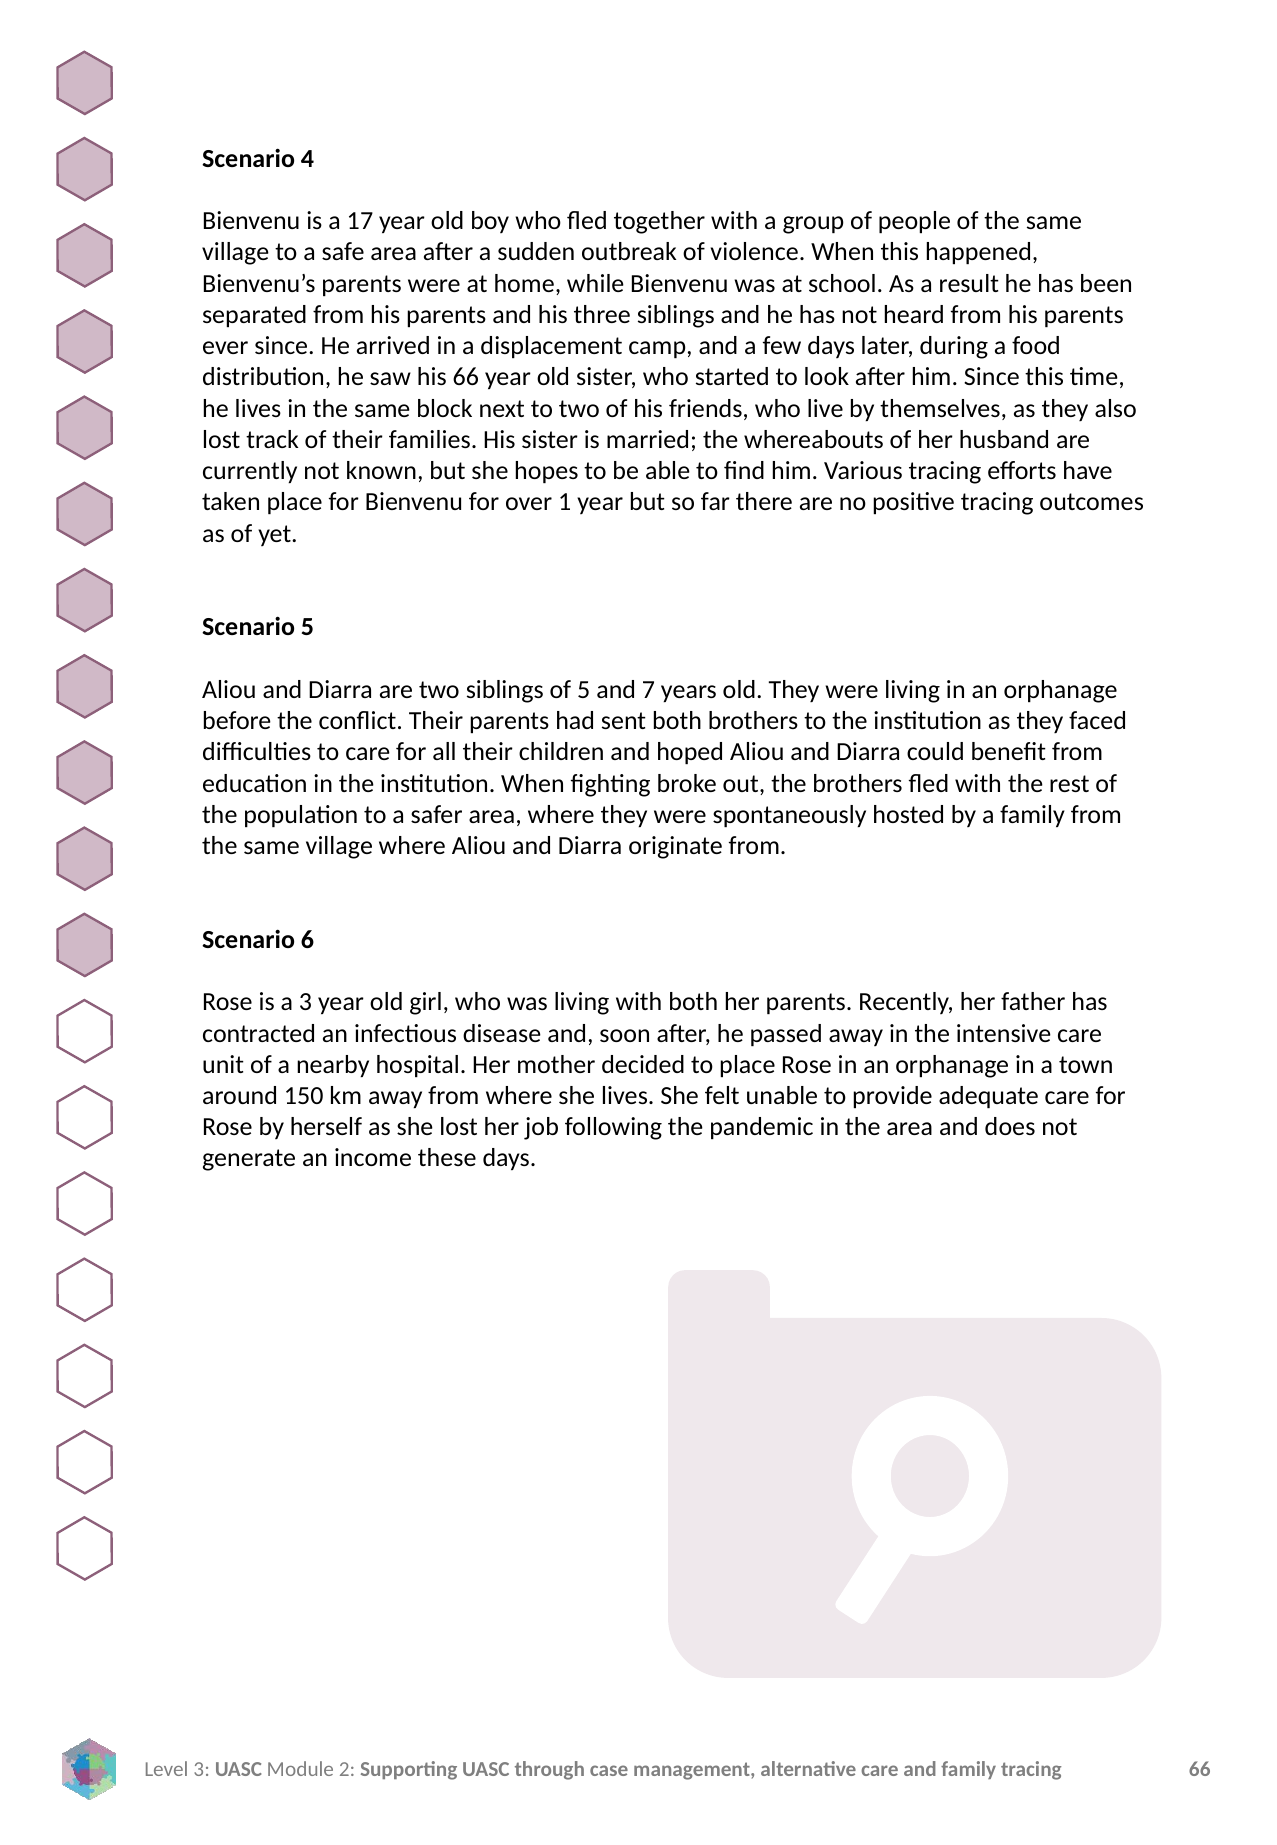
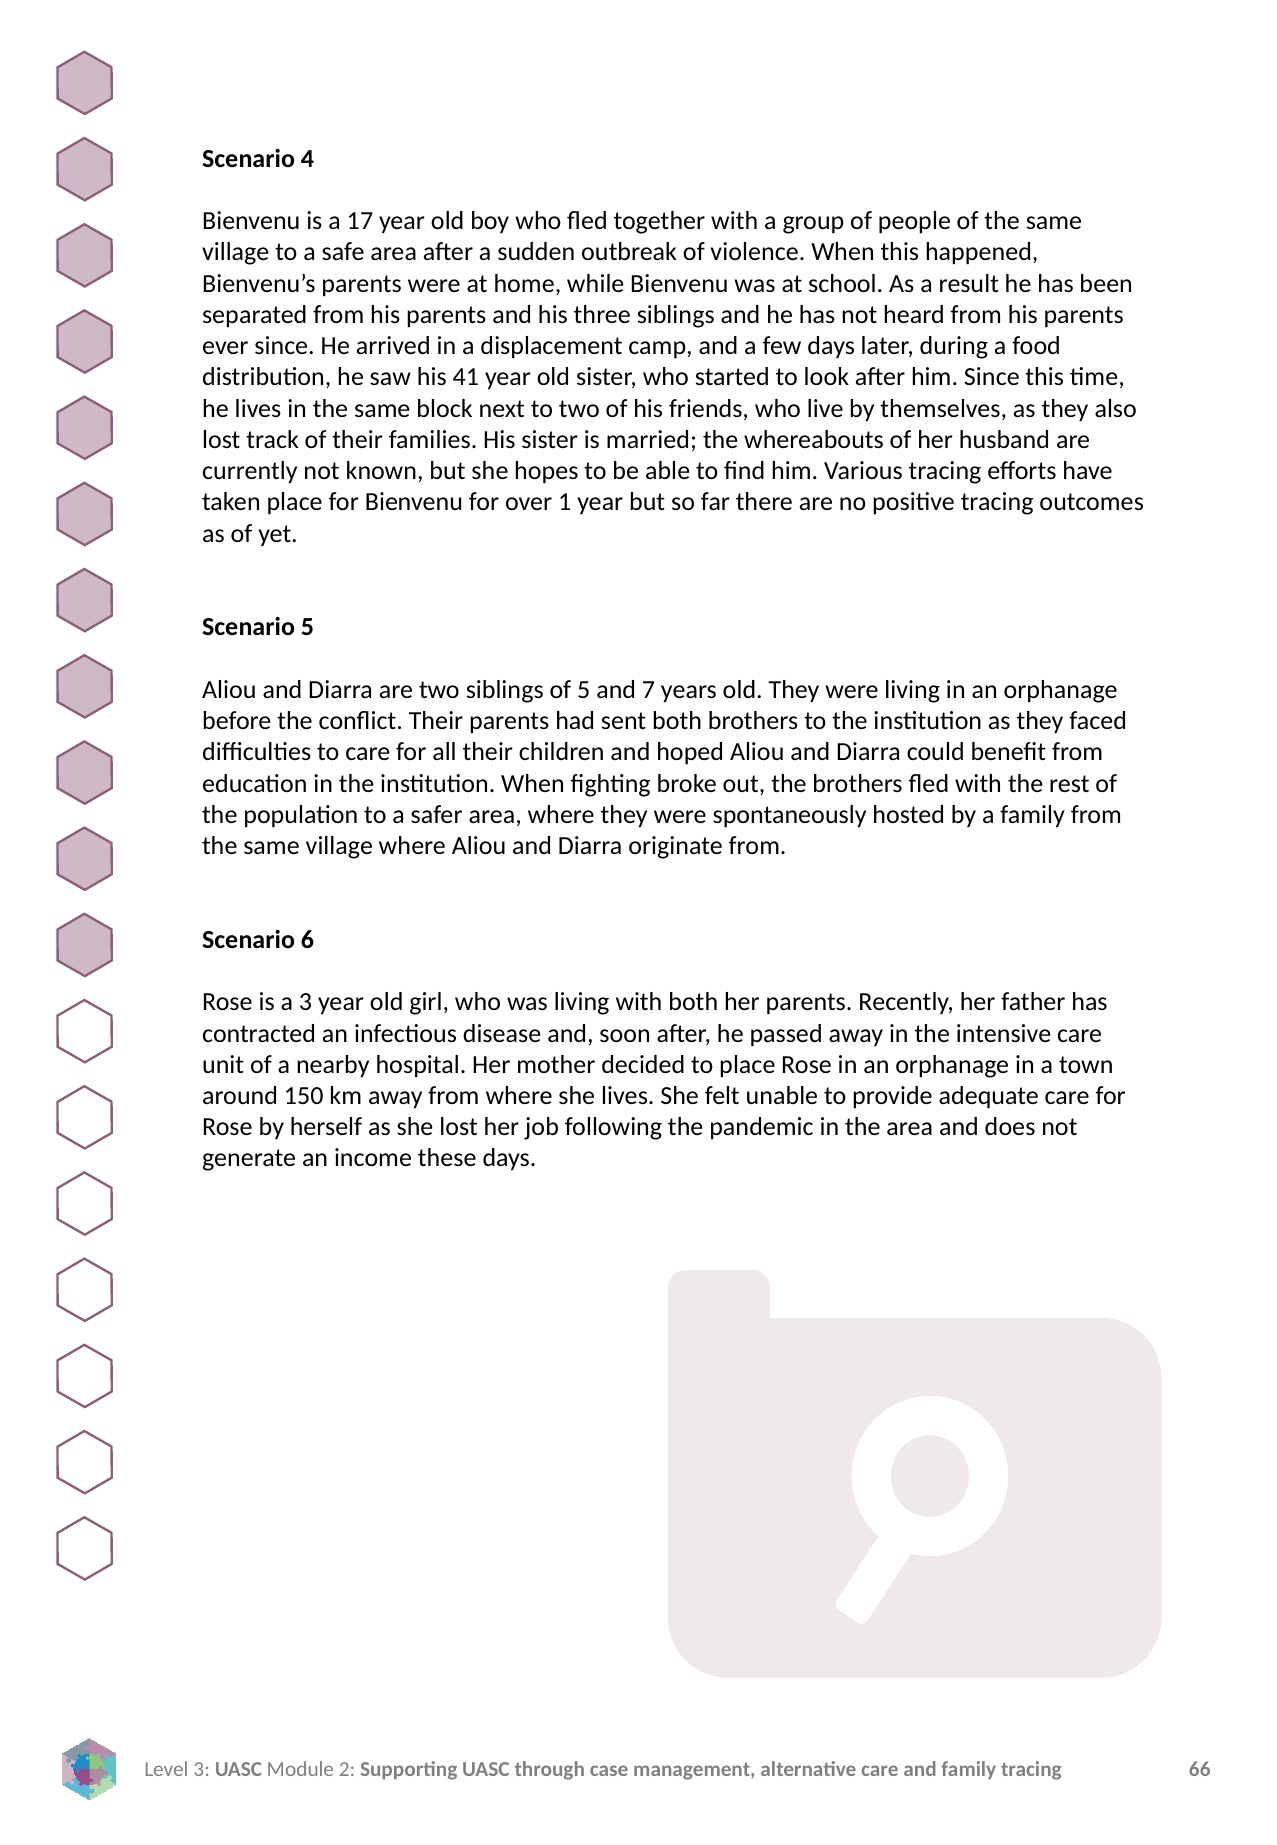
his 66: 66 -> 41
